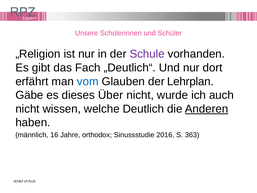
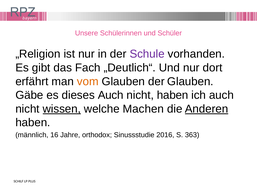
vom colour: blue -> orange
der Lehrplan: Lehrplan -> Glauben
dieses Über: Über -> Auch
nicht wurde: wurde -> haben
wissen underline: none -> present
Deutlich: Deutlich -> Machen
